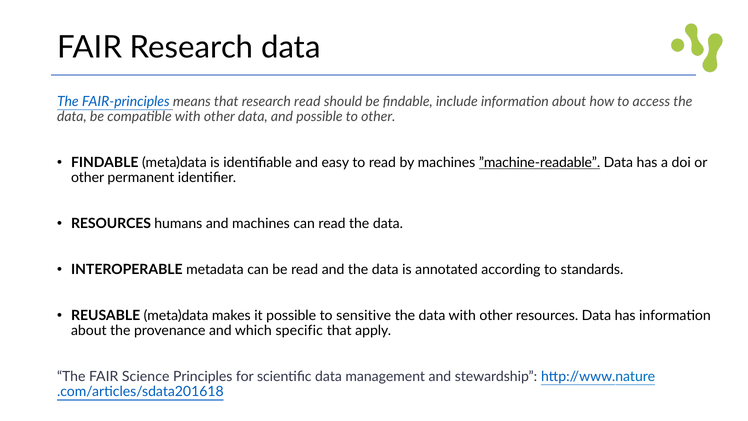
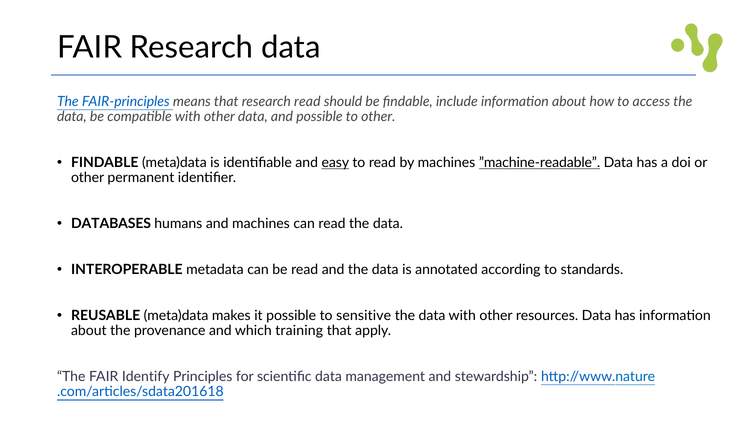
easy underline: none -> present
RESOURCES at (111, 224): RESOURCES -> DATABASES
specific: specific -> training
Science: Science -> Identify
